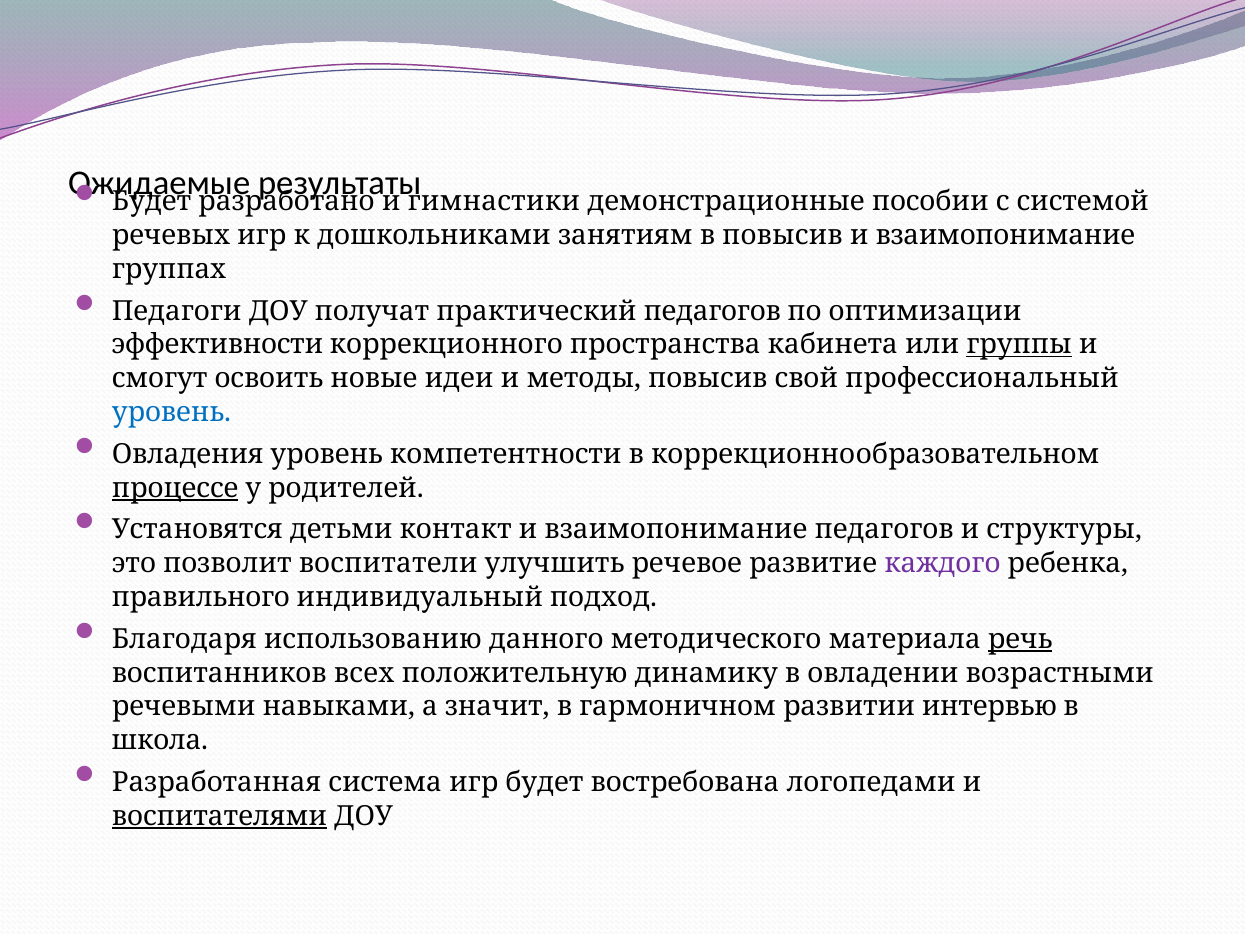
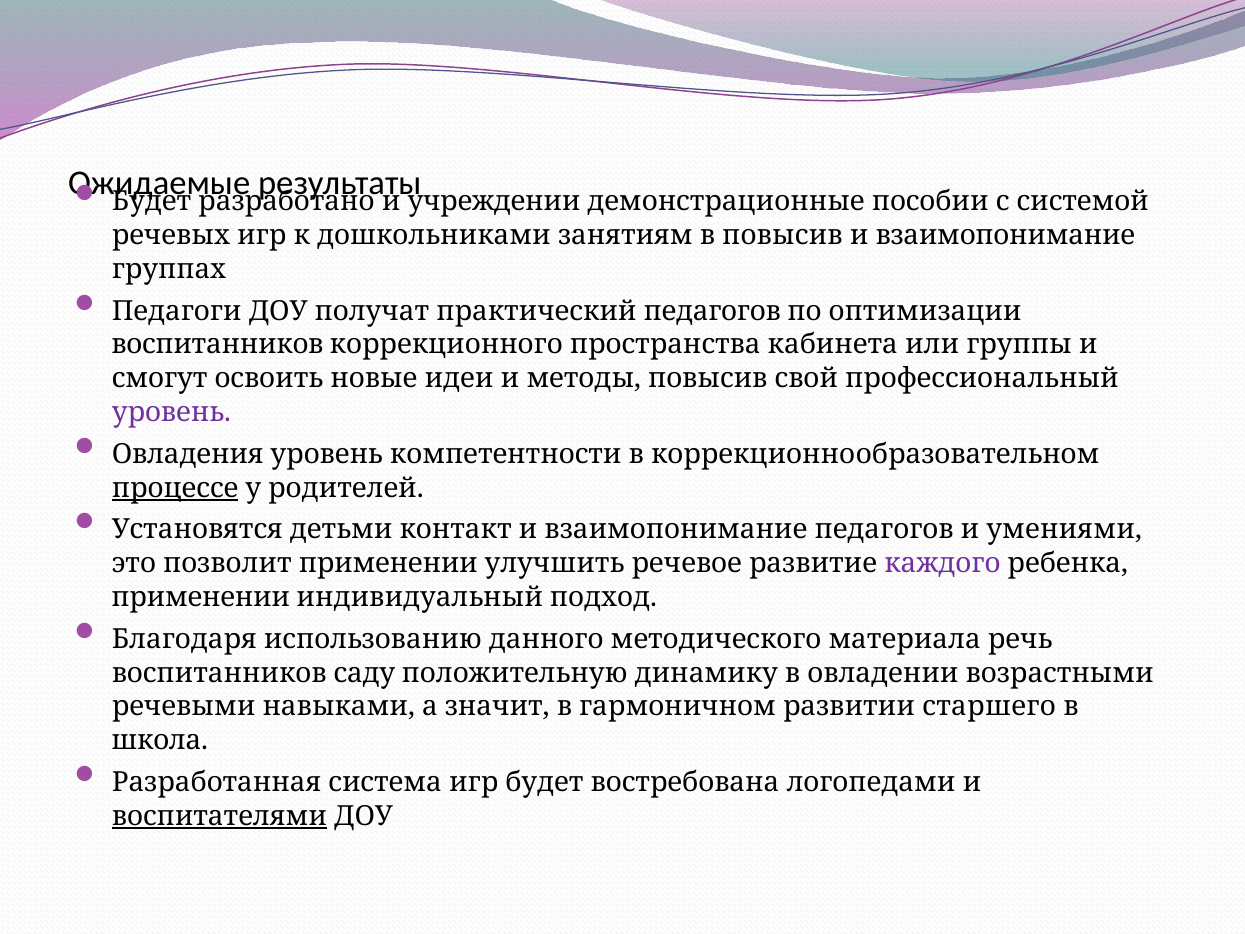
гимнастики: гимнастики -> учреждении
эффективности at (217, 345): эффективности -> воспитанников
группы underline: present -> none
уровень at (171, 412) colour: blue -> purple
структуры: структуры -> умениями
позволит воспитатели: воспитатели -> применении
правильного at (201, 597): правильного -> применении
речь underline: present -> none
всех: всех -> саду
интервью: интервью -> старшего
